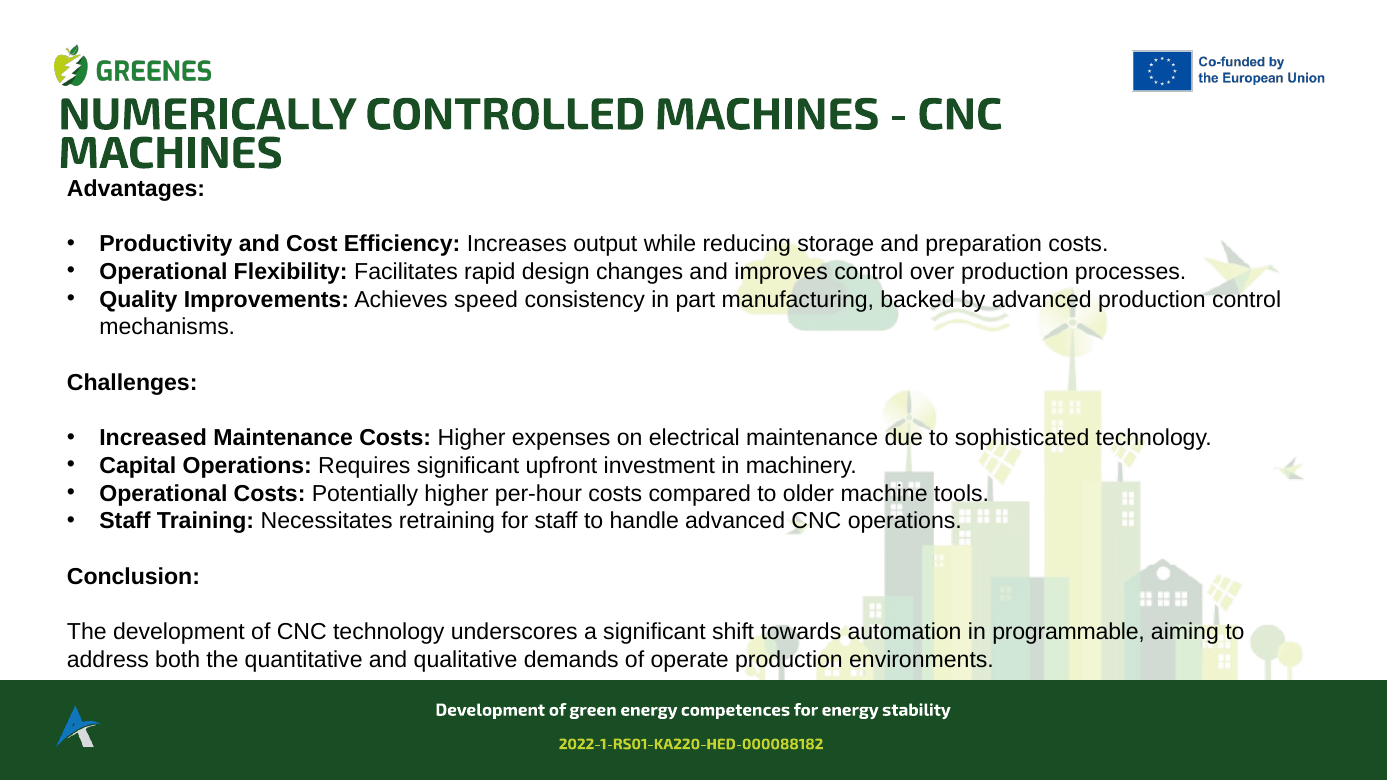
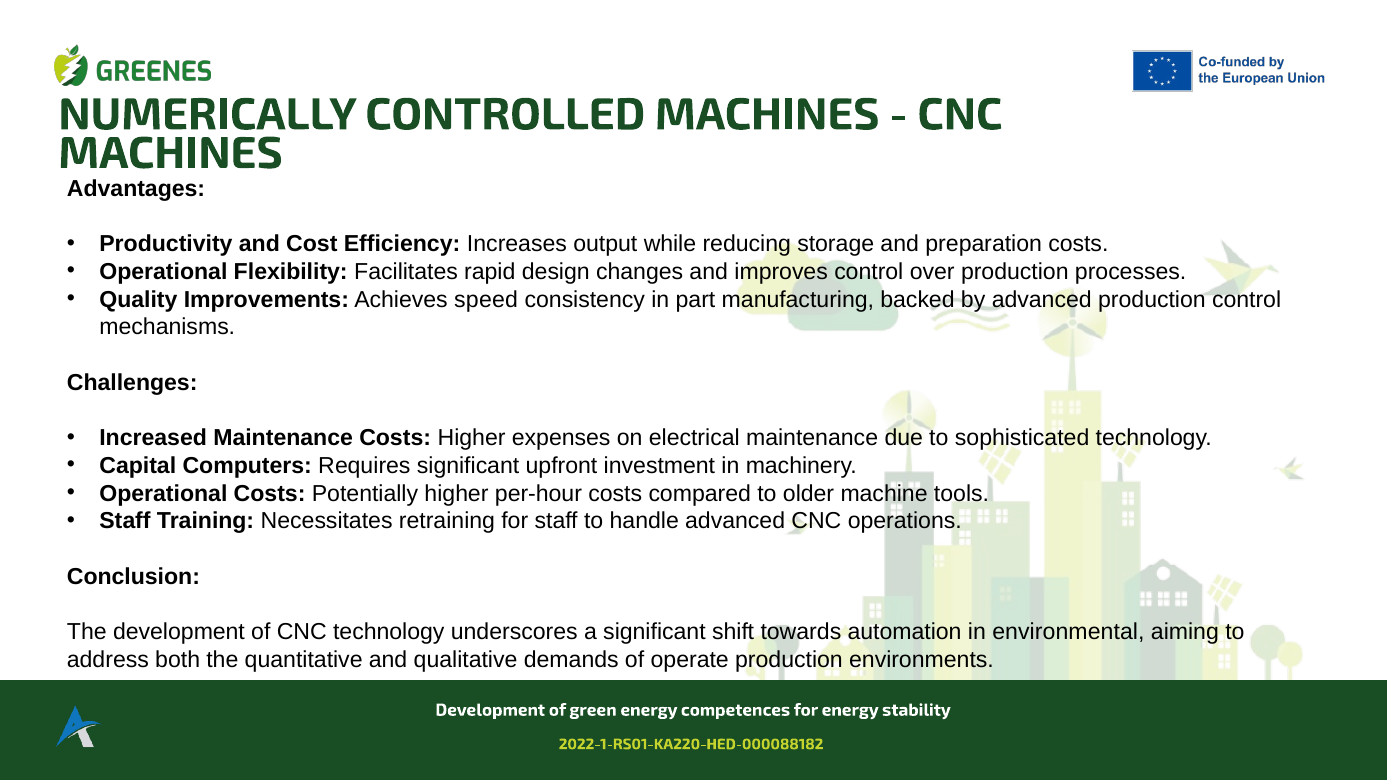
Capital Operations: Operations -> Computers
programmable: programmable -> environmental
